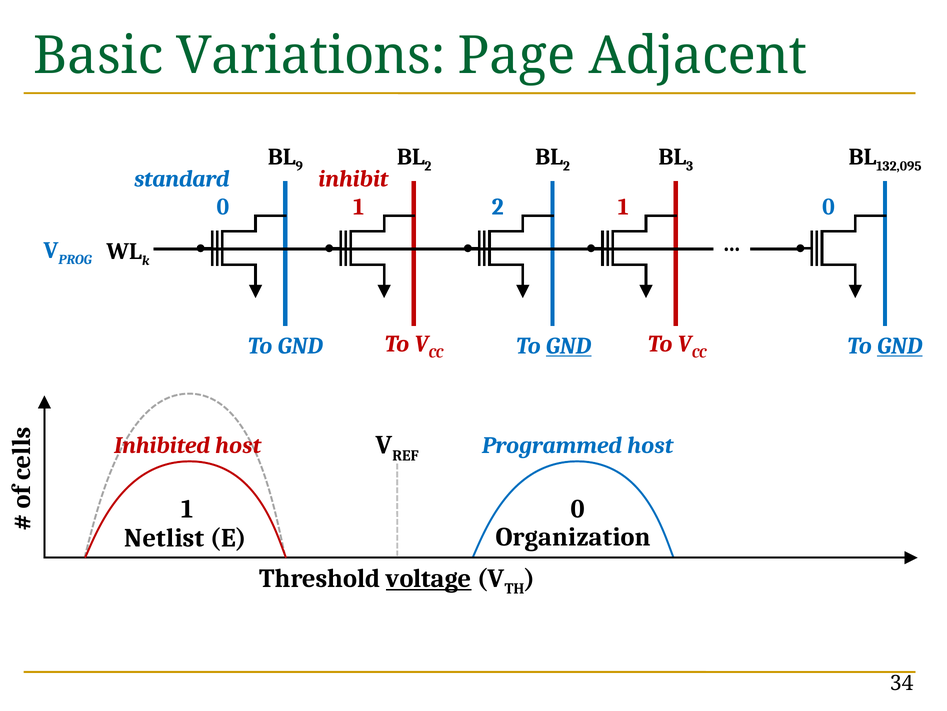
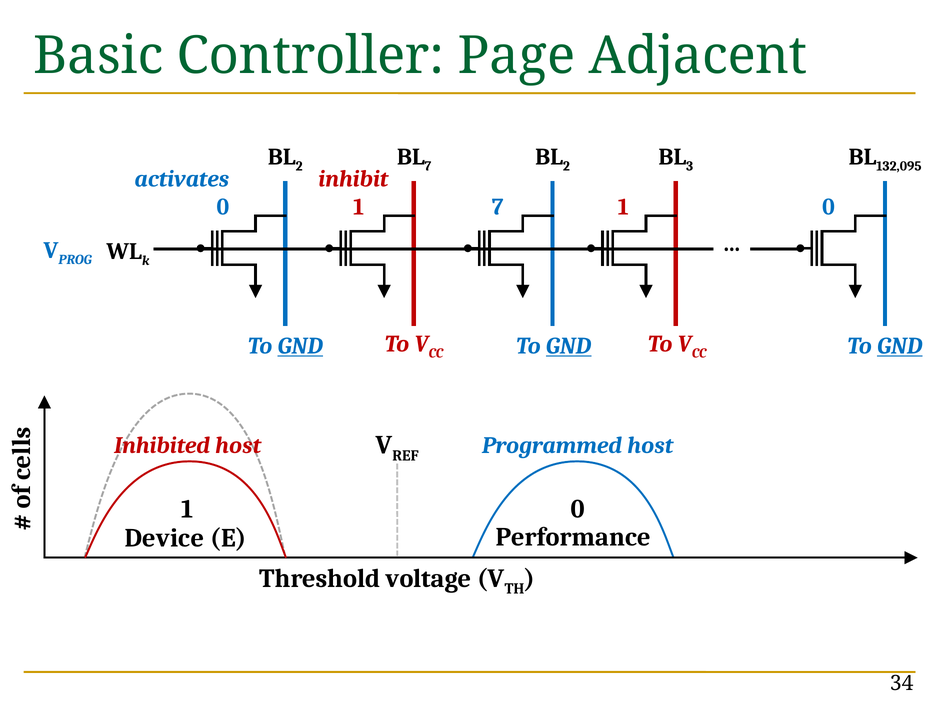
Variations: Variations -> Controller
9 at (299, 166): 9 -> 2
2 at (428, 166): 2 -> 7
standard: standard -> activates
1 2: 2 -> 7
GND at (300, 345) underline: none -> present
Organization: Organization -> Performance
Netlist: Netlist -> Device
voltage underline: present -> none
